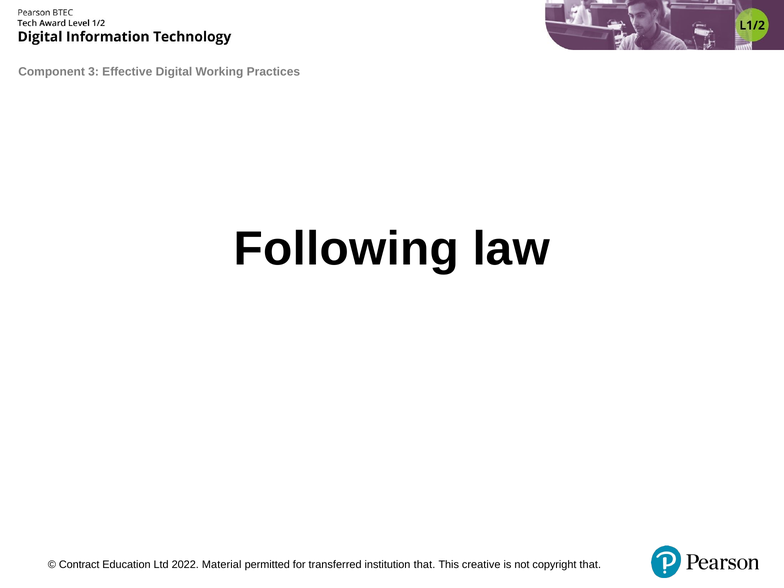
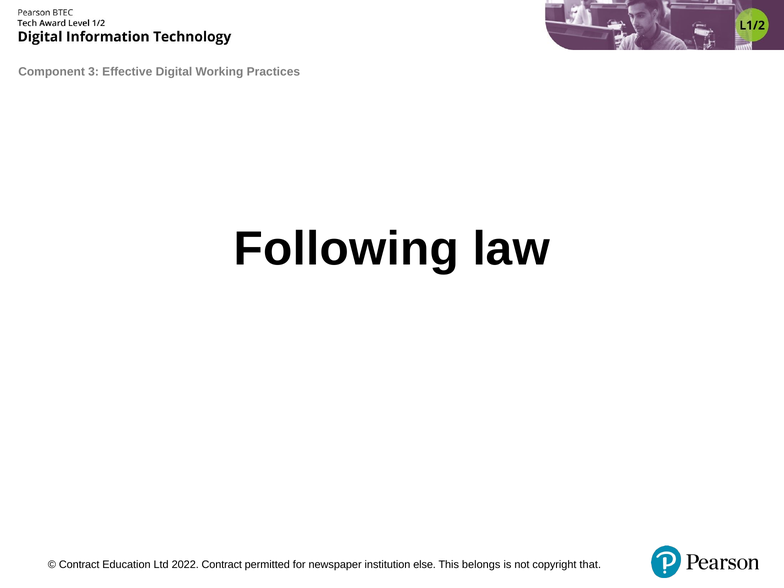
2022 Material: Material -> Contract
transferred: transferred -> newspaper
institution that: that -> else
creative: creative -> belongs
